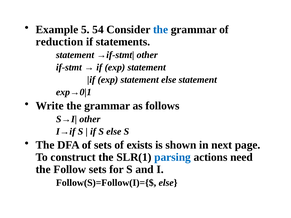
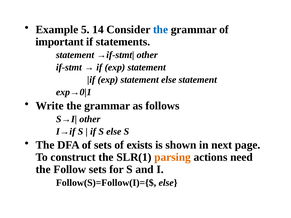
54: 54 -> 14
reduction: reduction -> important
parsing colour: blue -> orange
